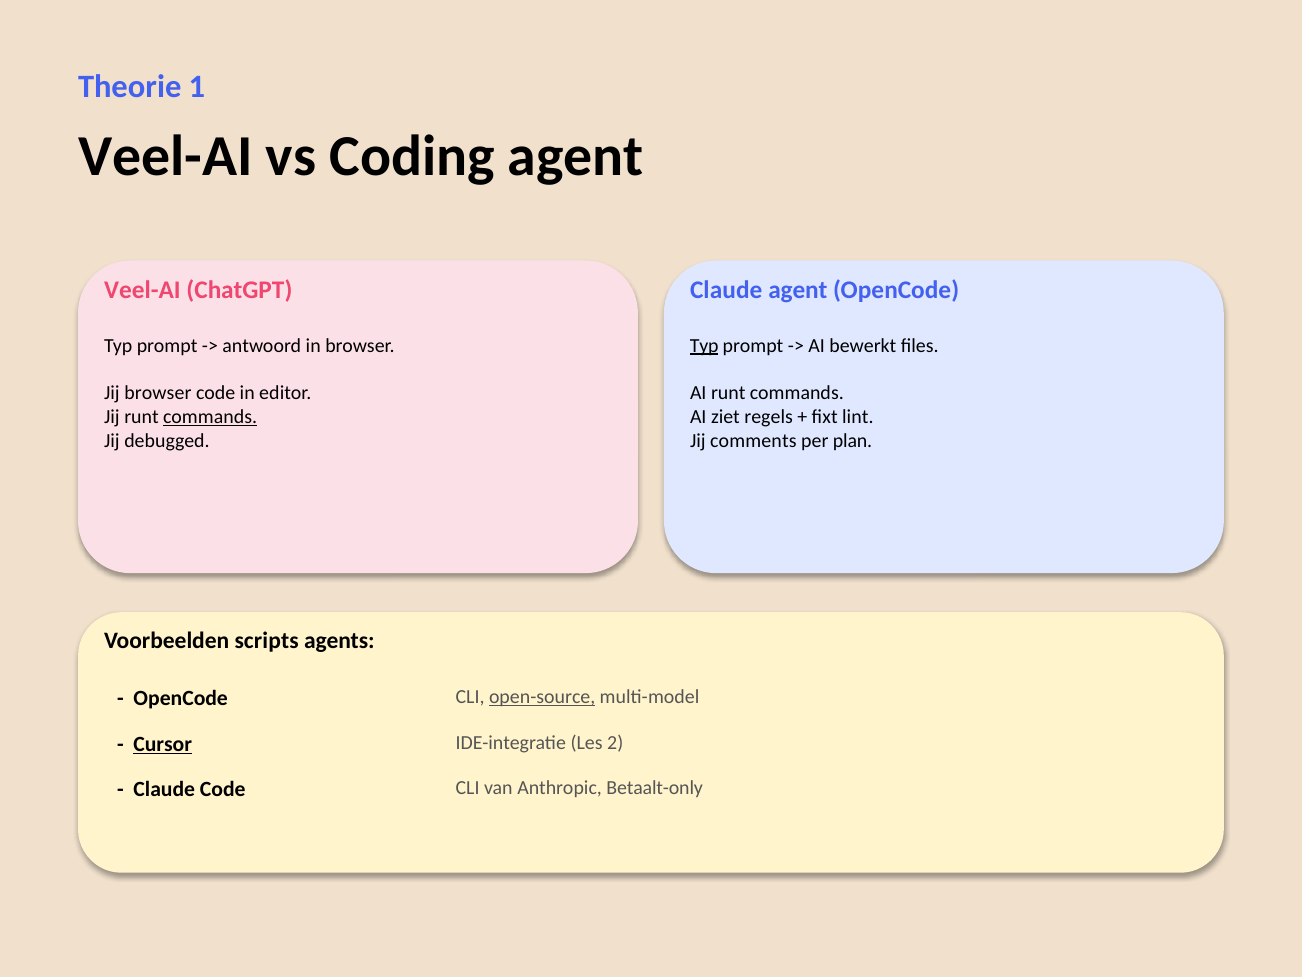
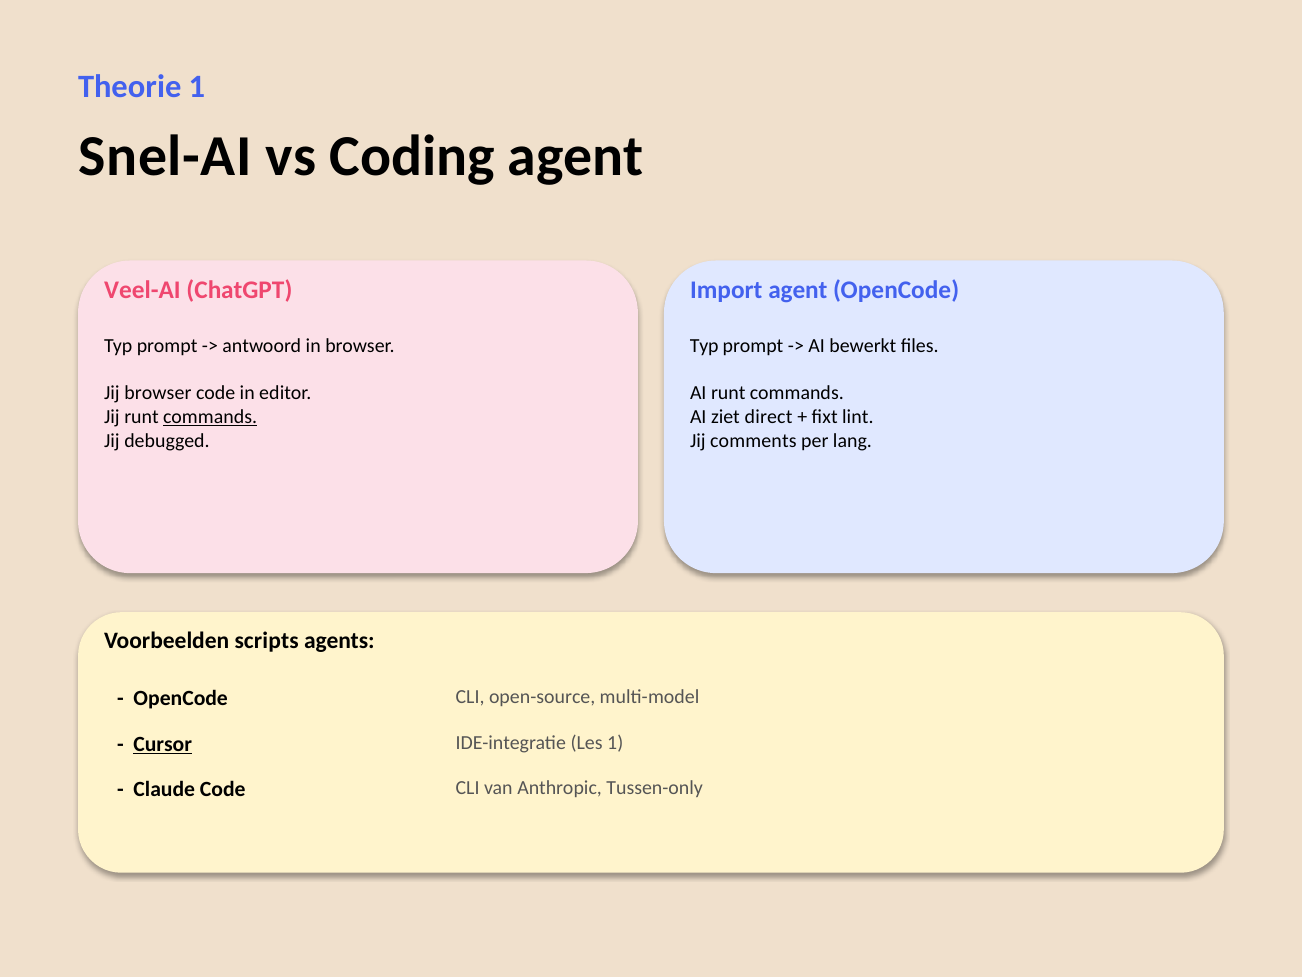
Veel-AI at (166, 156): Veel-AI -> Snel-AI
Claude at (726, 290): Claude -> Import
Typ at (704, 345) underline: present -> none
regels: regels -> direct
plan: plan -> lang
open-source underline: present -> none
Les 2: 2 -> 1
Betaalt-only: Betaalt-only -> Tussen-only
